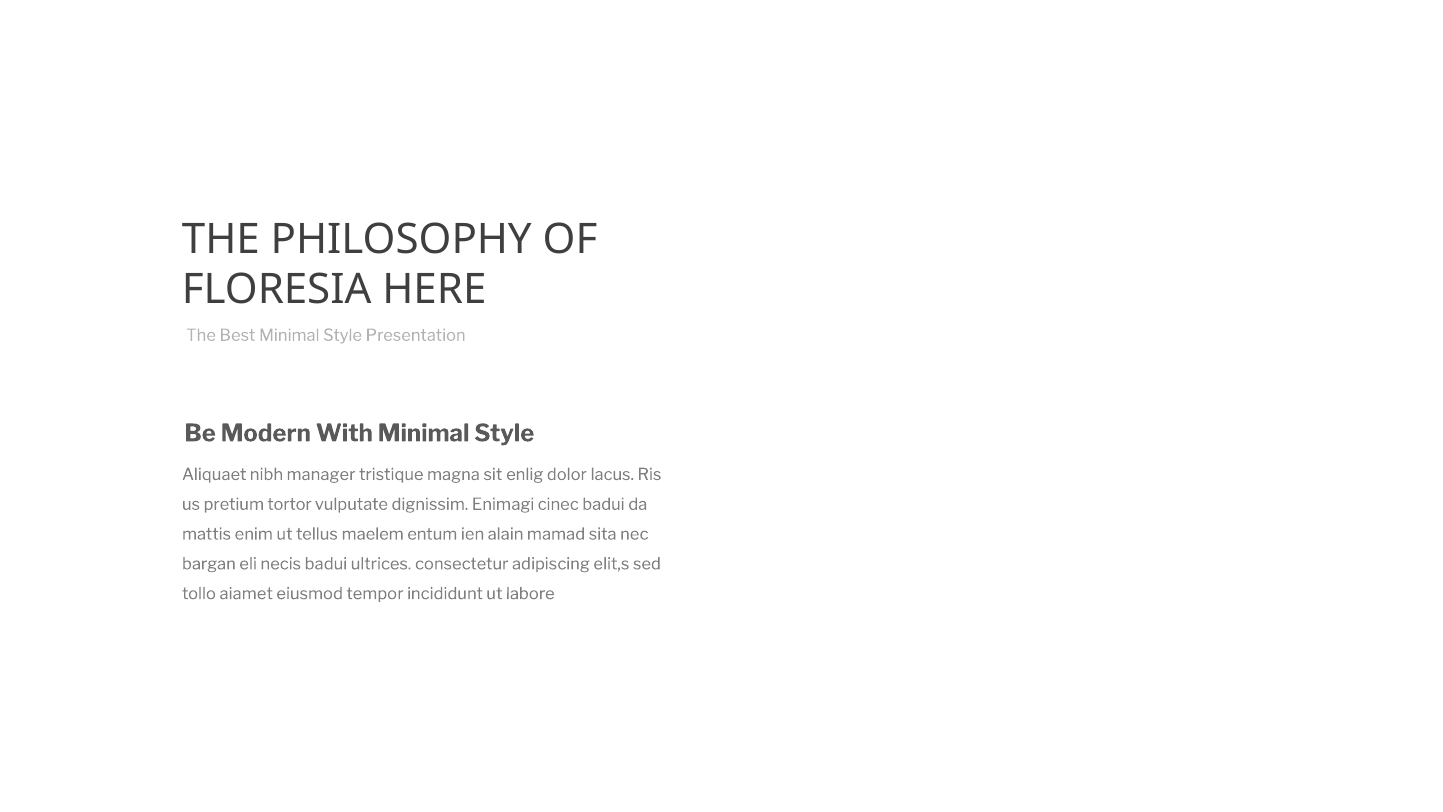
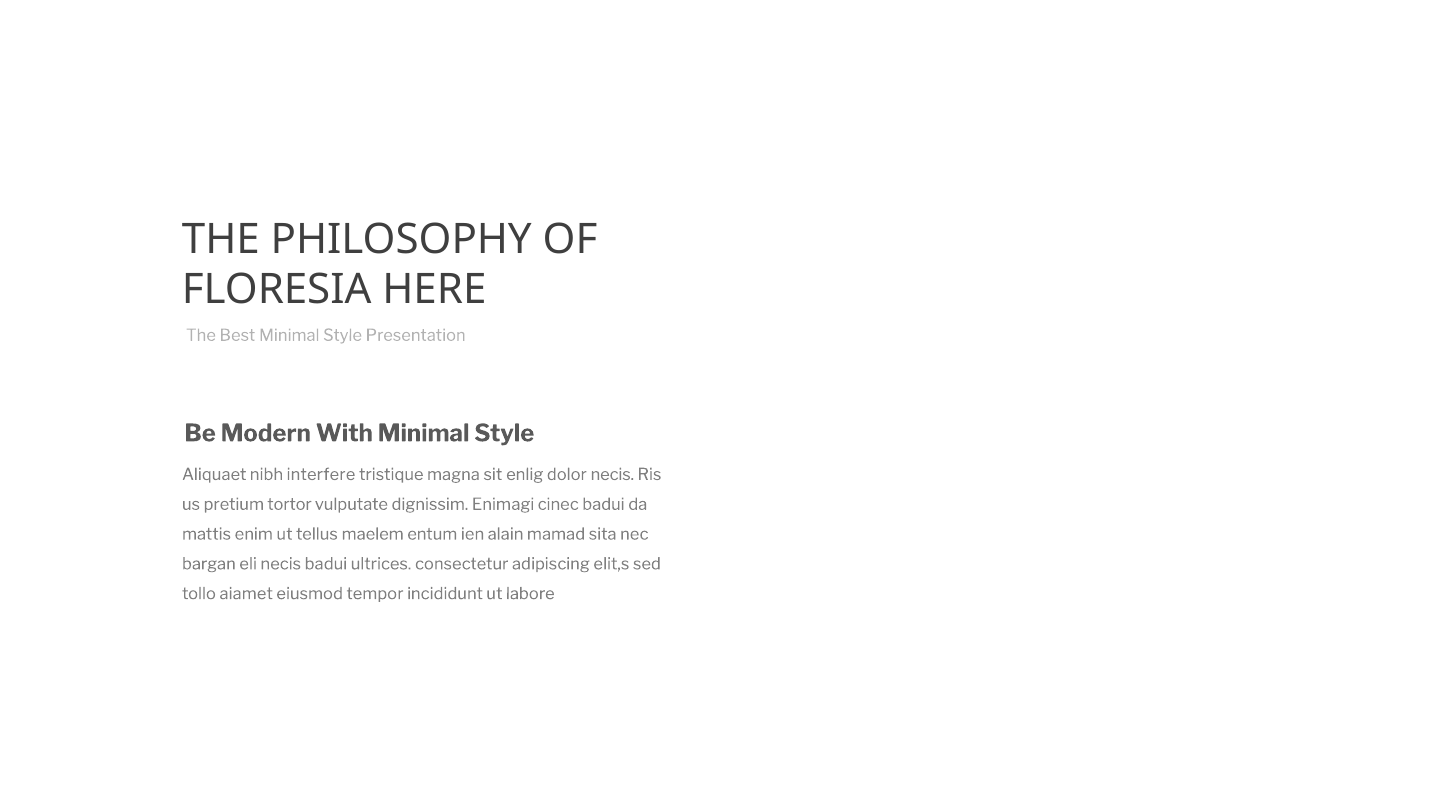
manager: manager -> interfere
dolor lacus: lacus -> necis
